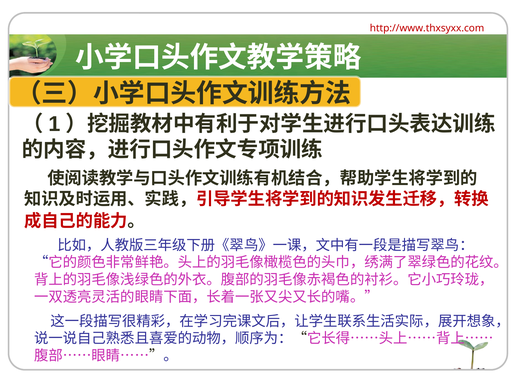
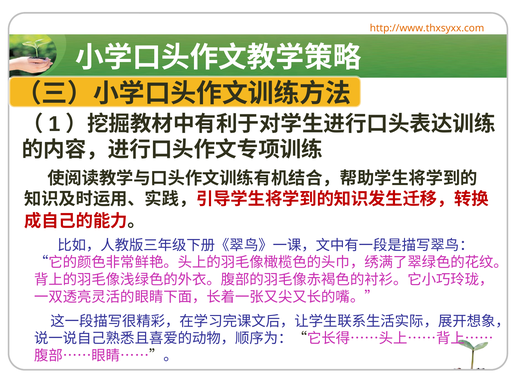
http://www.thxsyxx.com colour: red -> orange
